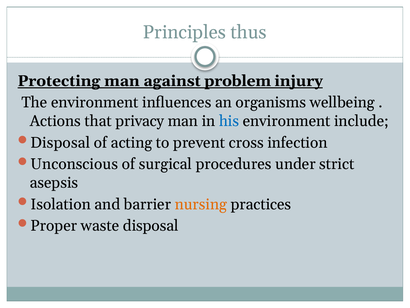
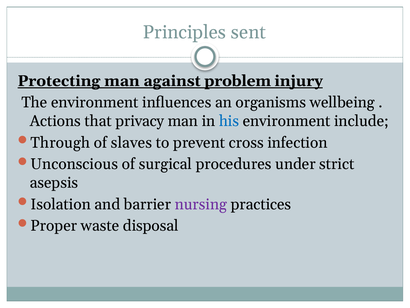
thus: thus -> sent
Disposal at (60, 142): Disposal -> Through
acting: acting -> slaves
nursing colour: orange -> purple
